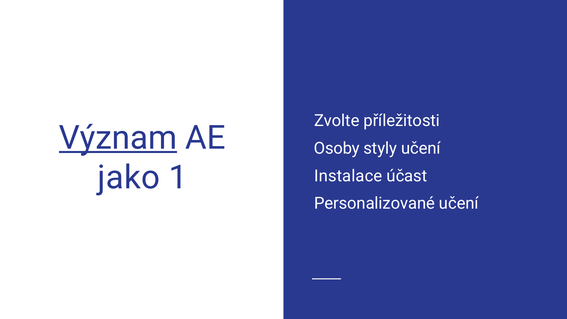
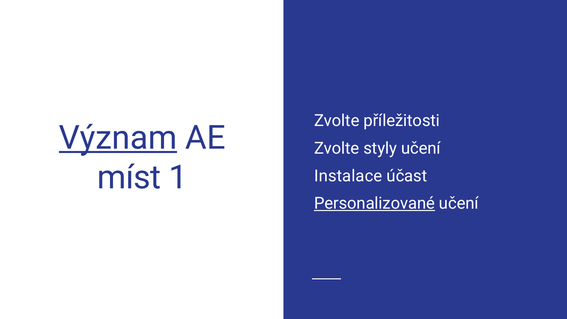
Osoby at (337, 148): Osoby -> Zvolte
jako: jako -> míst
Personalizované underline: none -> present
